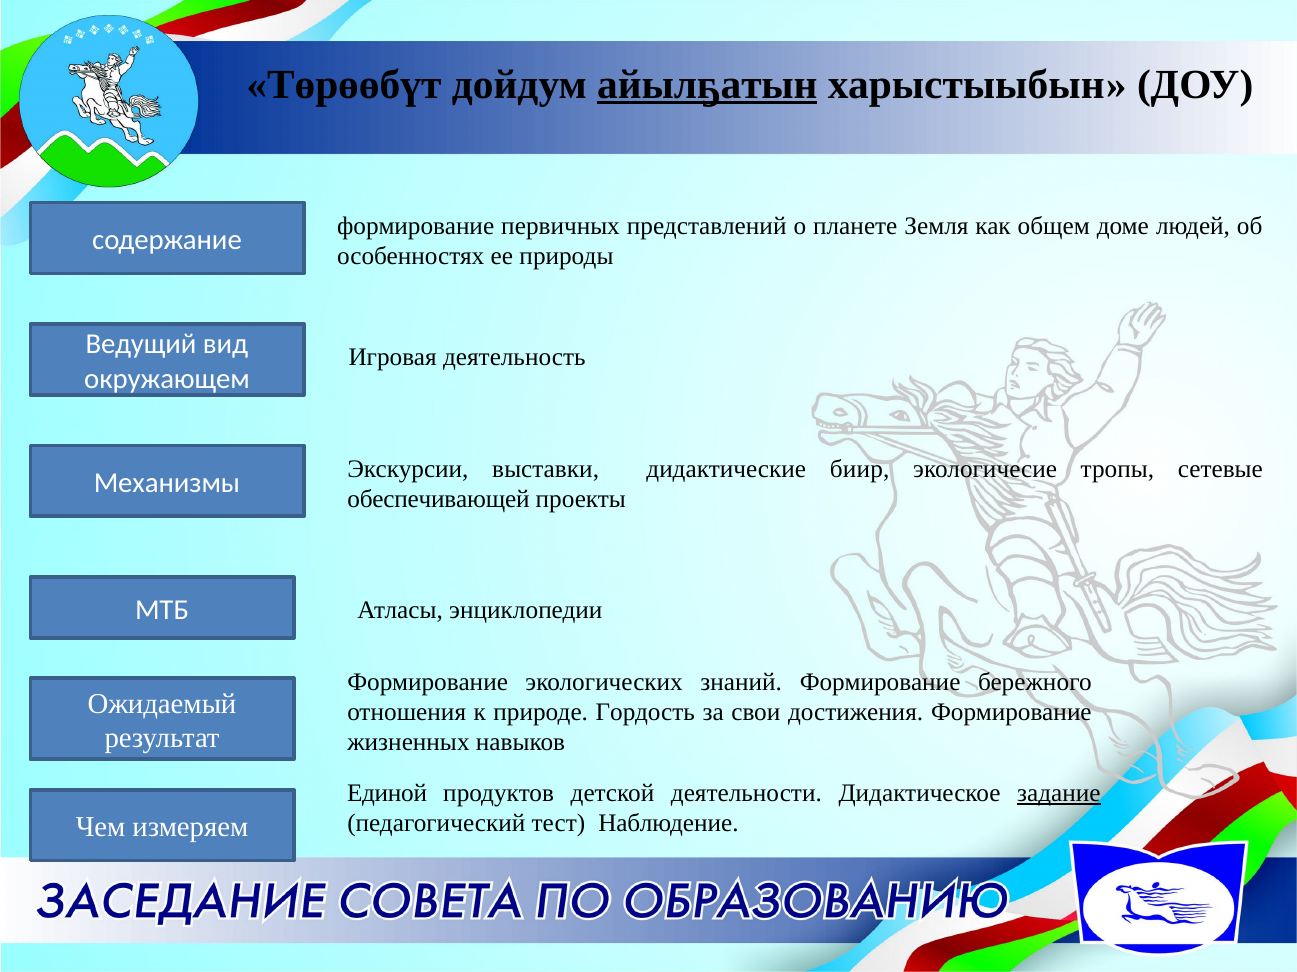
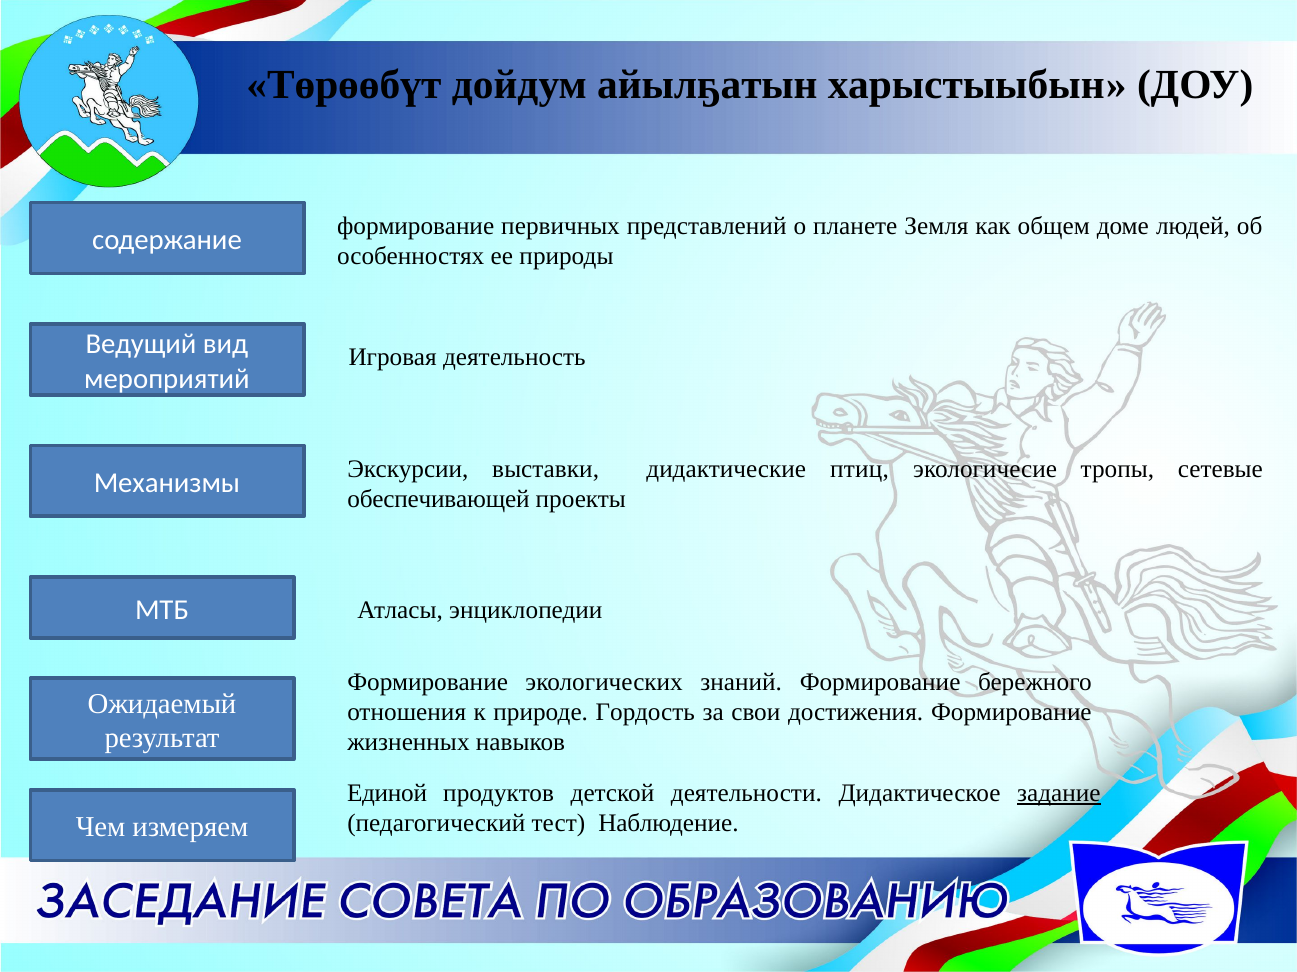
айылҕатын underline: present -> none
окружающем: окружающем -> мероприятий
биир: биир -> птиц
